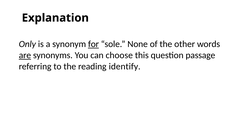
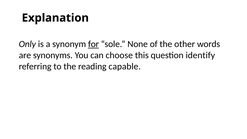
are underline: present -> none
passage: passage -> identify
identify: identify -> capable
